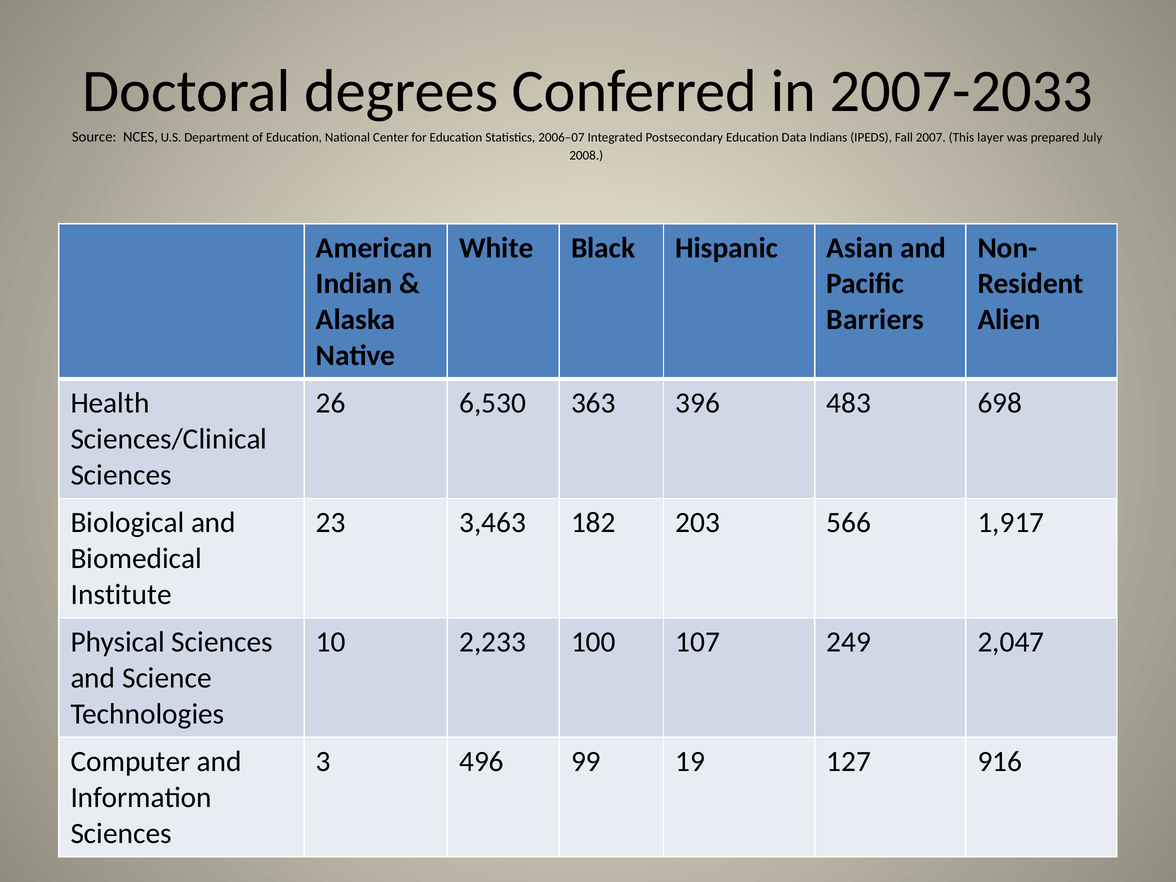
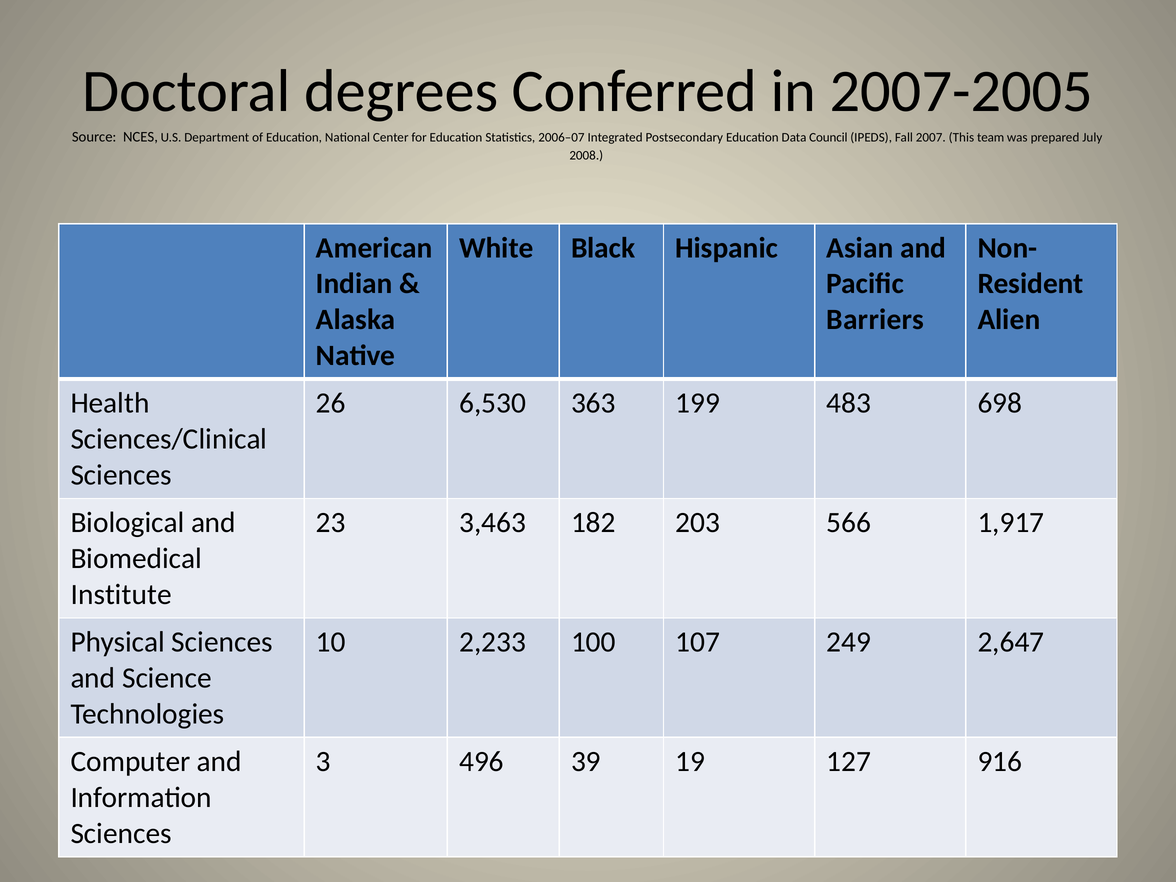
2007-2033: 2007-2033 -> 2007-2005
Indians: Indians -> Council
layer: layer -> team
396: 396 -> 199
2,047: 2,047 -> 2,647
99: 99 -> 39
